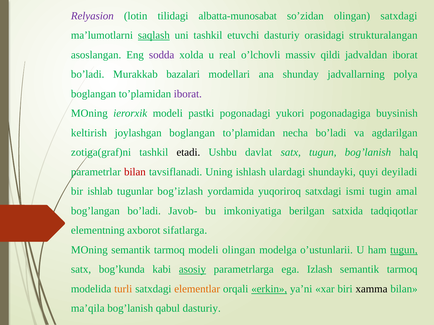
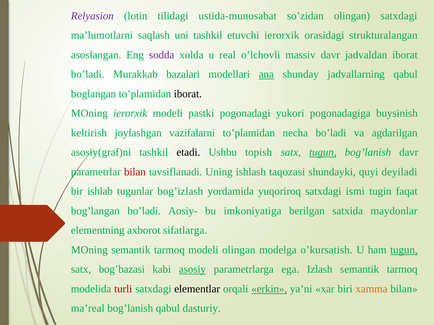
albatta-munosabat: albatta-munosabat -> ustida-munosabat
saqlash underline: present -> none
etuvchi dasturiy: dasturiy -> ierorxik
massiv qildi: qildi -> davr
ana underline: none -> present
jadvallarning polya: polya -> qabul
iborat at (188, 94) colour: purple -> black
joylashgan boglangan: boglangan -> vazifalarni
zotiga(graf)ni: zotiga(graf)ni -> asosiy(graf)ni
davlat: davlat -> topish
tugun at (323, 153) underline: none -> present
bog’lanish halq: halq -> davr
ulardagi: ulardagi -> taqozasi
amal: amal -> faqat
Javob-: Javob- -> Aosiy-
tadqiqotlar: tadqiqotlar -> maydonlar
o’ustunlarii: o’ustunlarii -> o’kursatish
bog’kunda: bog’kunda -> bog’bazasi
turli colour: orange -> red
elementlar colour: orange -> black
xamma colour: black -> orange
ma’qila: ma’qila -> ma’real
